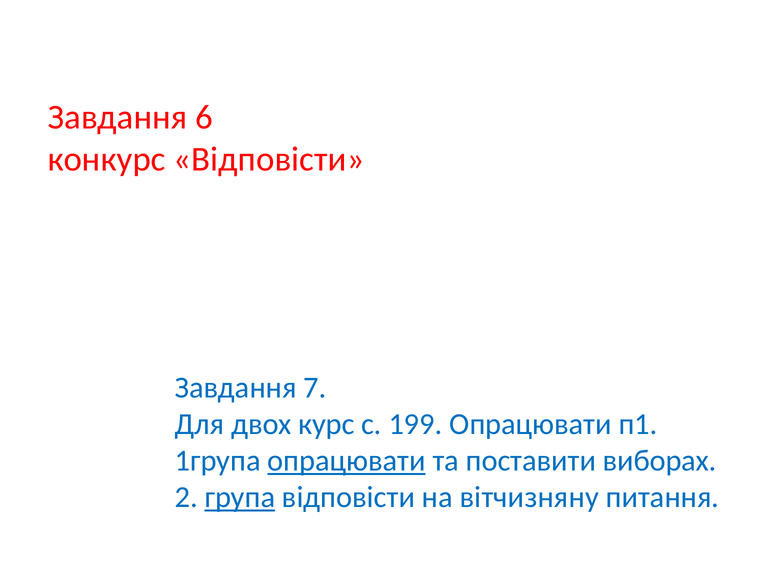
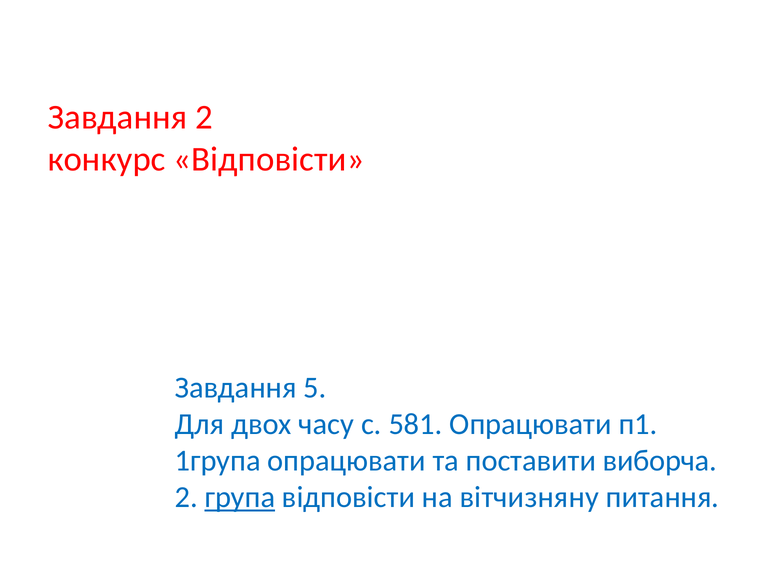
Завдання 6: 6 -> 2
7: 7 -> 5
курс: курс -> часу
199: 199 -> 581
опрацювати at (347, 461) underline: present -> none
виборах: виборах -> виборча
